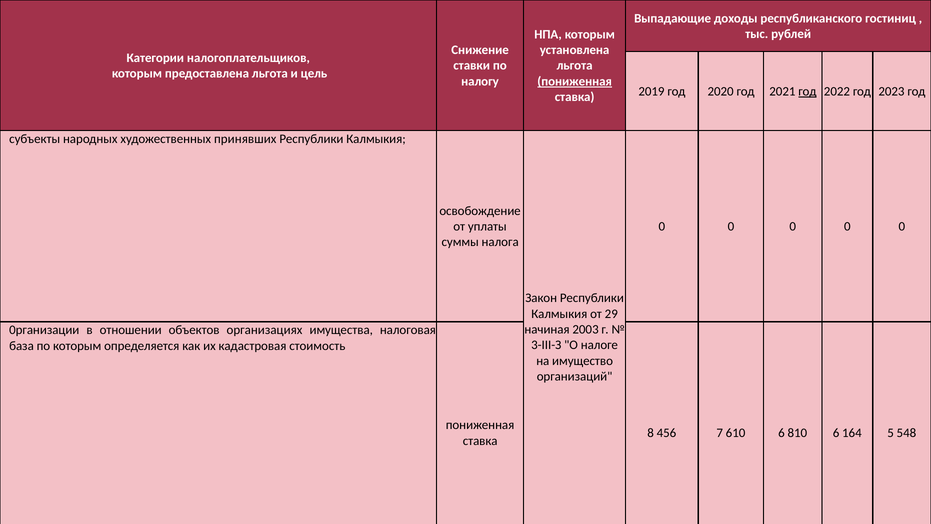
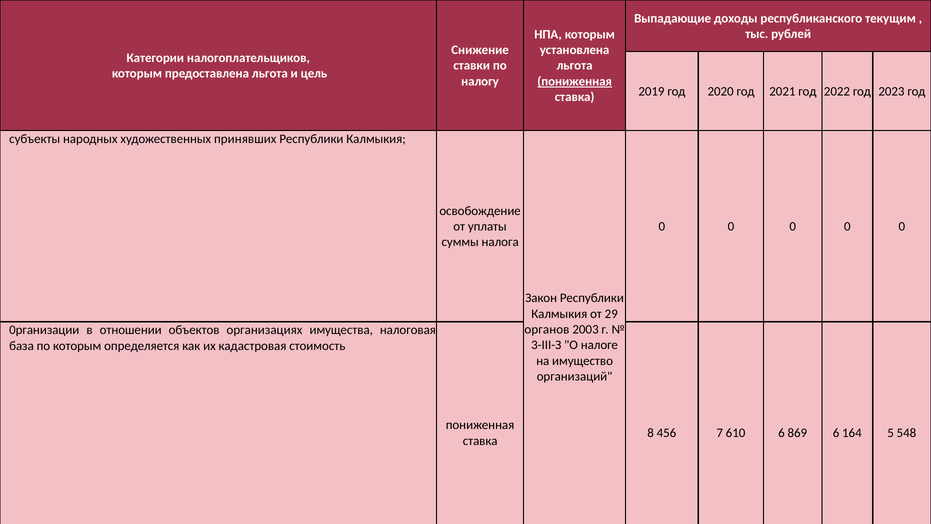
гостиниц: гостиниц -> текущим
год at (807, 91) underline: present -> none
начиная: начиная -> органов
810: 810 -> 869
